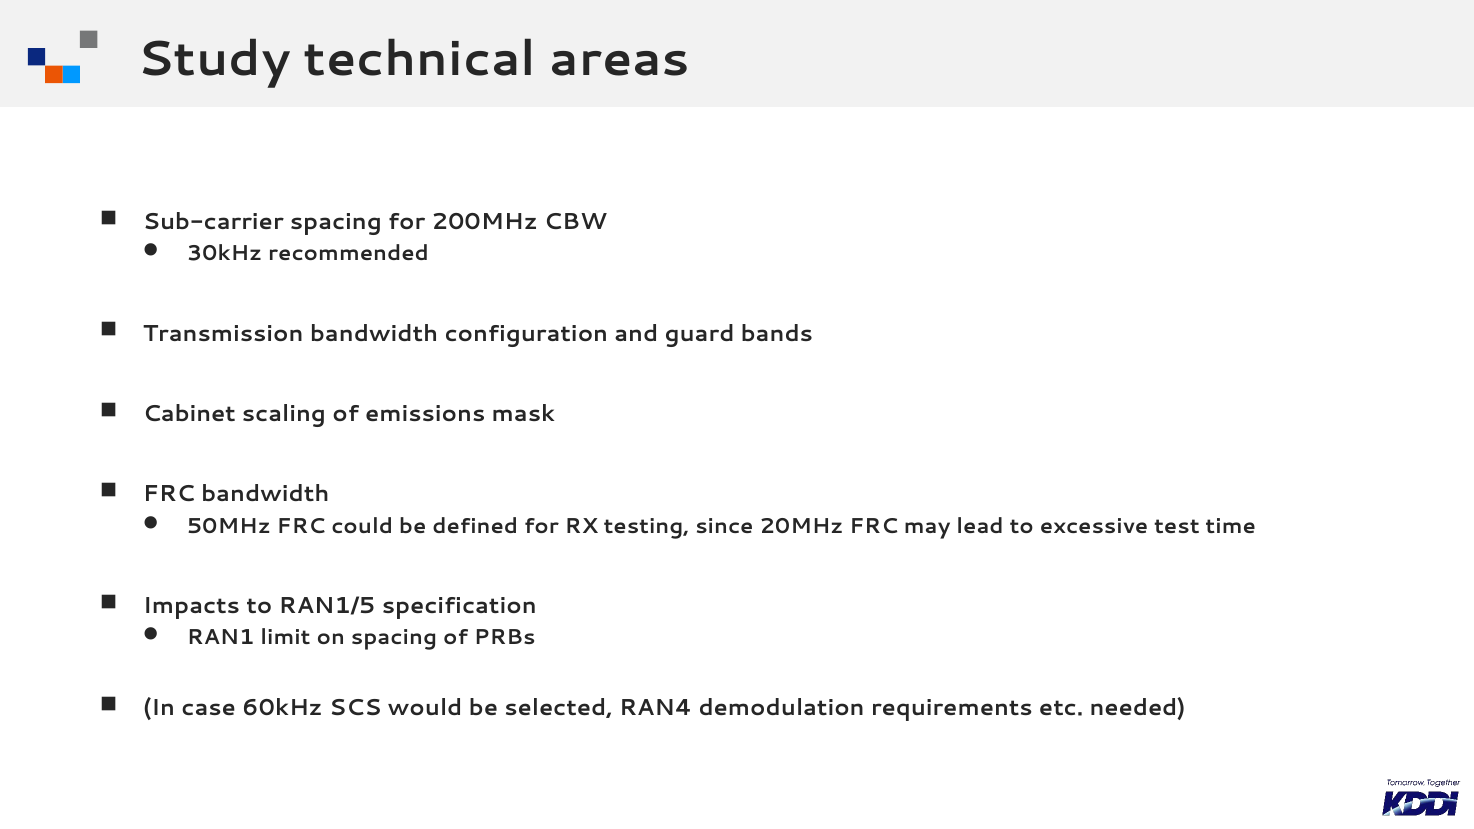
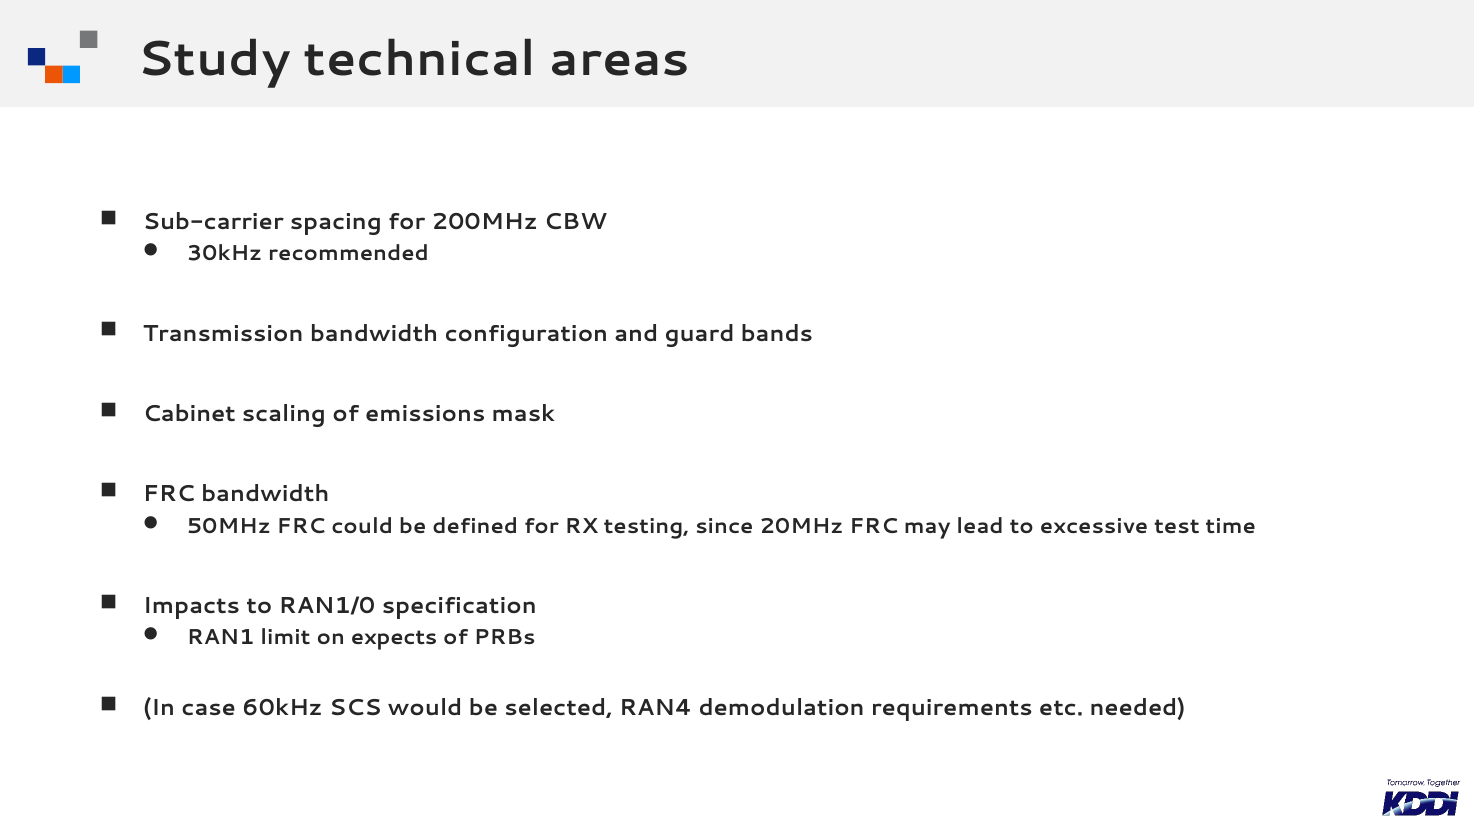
RAN1/5: RAN1/5 -> RAN1/0
on spacing: spacing -> expects
